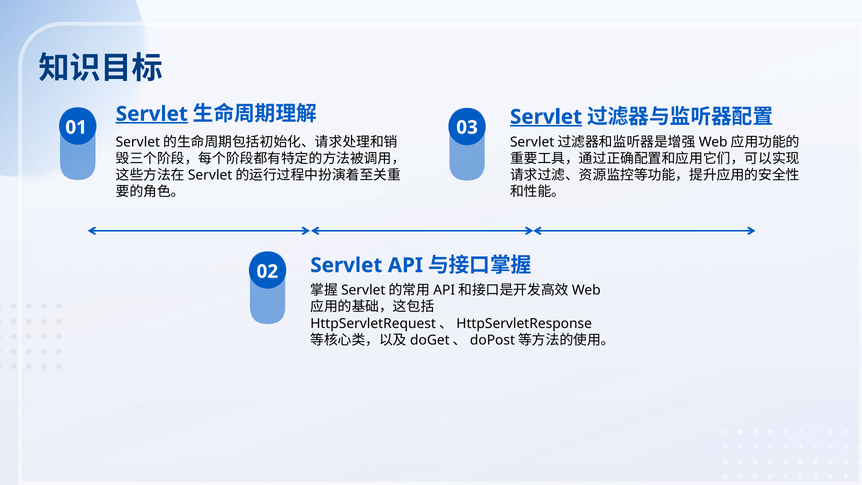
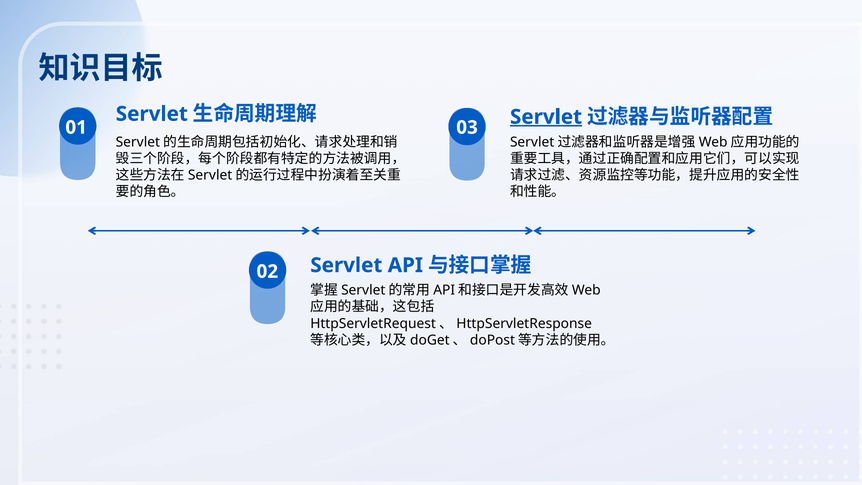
Servlet at (152, 114) underline: present -> none
